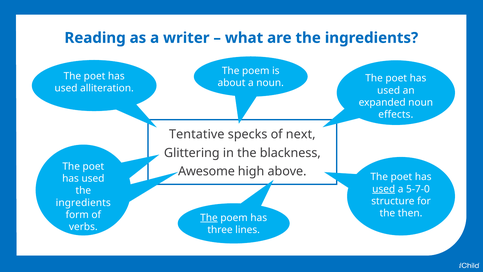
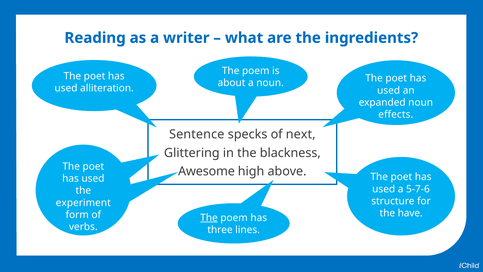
Tentative: Tentative -> Sentence
used at (384, 189) underline: present -> none
5-7-0: 5-7-0 -> 5-7-6
ingredients at (83, 202): ingredients -> experiment
then: then -> have
